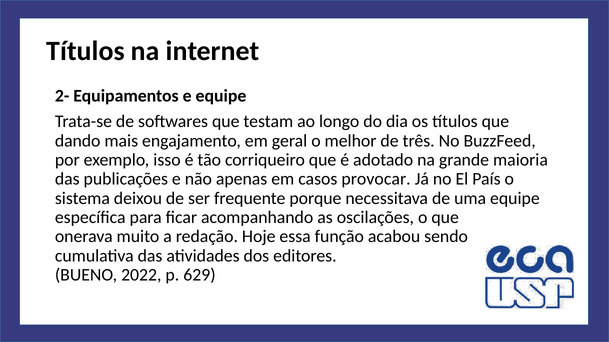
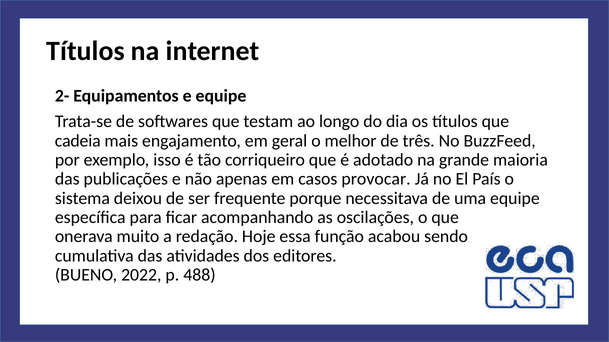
dando: dando -> cadeia
629: 629 -> 488
